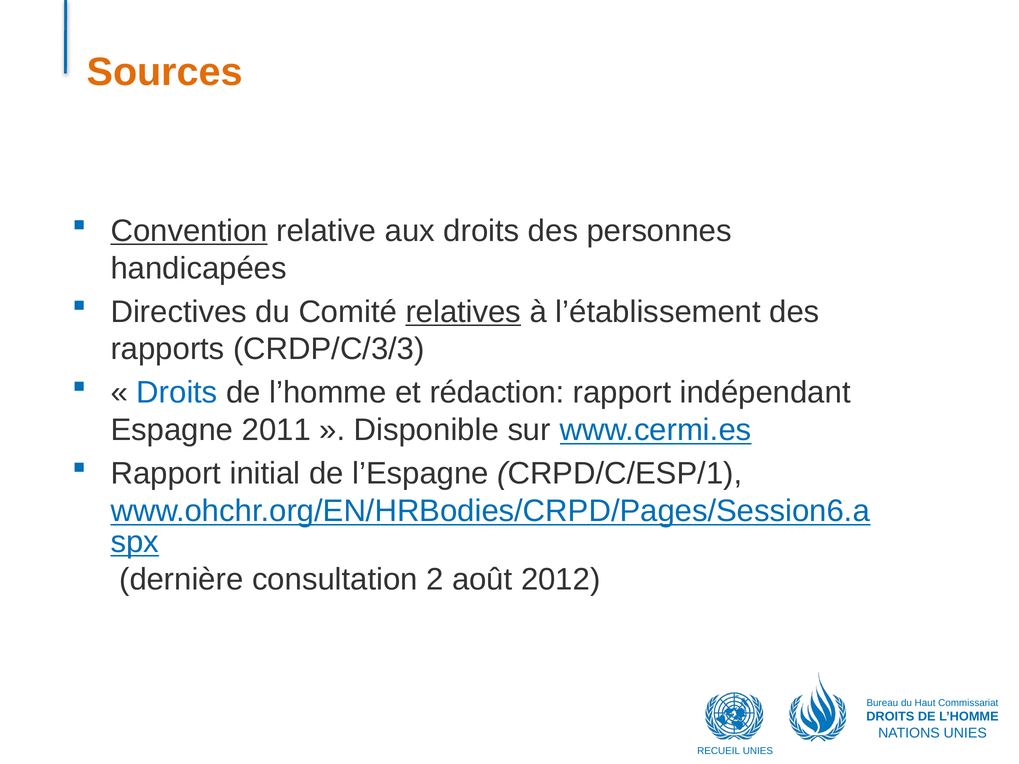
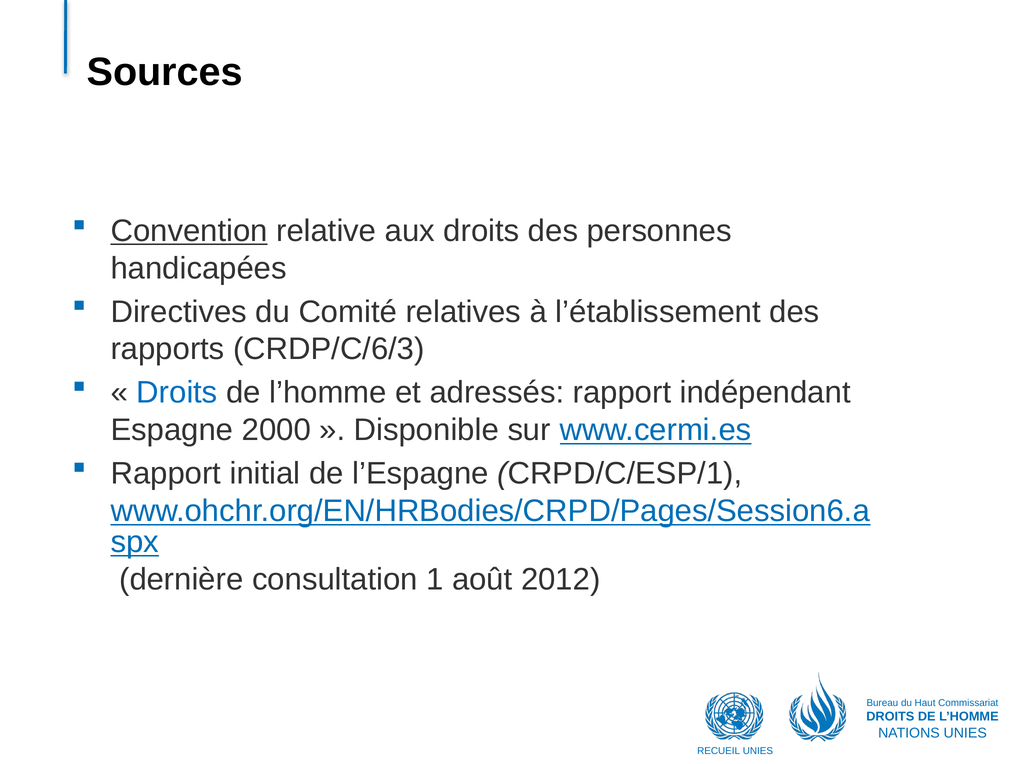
Sources colour: orange -> black
relatives underline: present -> none
CRDP/C/3/3: CRDP/C/3/3 -> CRDP/C/6/3
rédaction: rédaction -> adressés
2011: 2011 -> 2000
2: 2 -> 1
